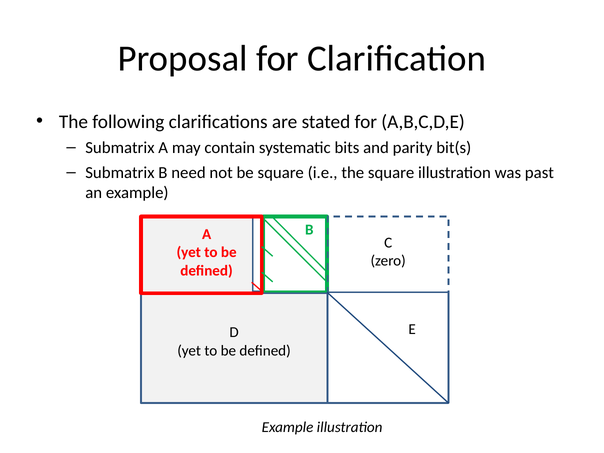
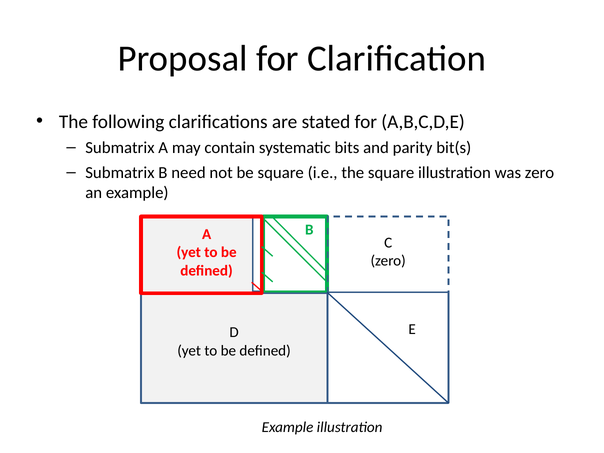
was past: past -> zero
